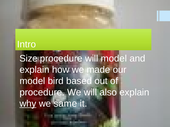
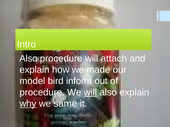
Size at (29, 59): Size -> Also
will model: model -> attach
based: based -> inform
will at (90, 93) underline: none -> present
